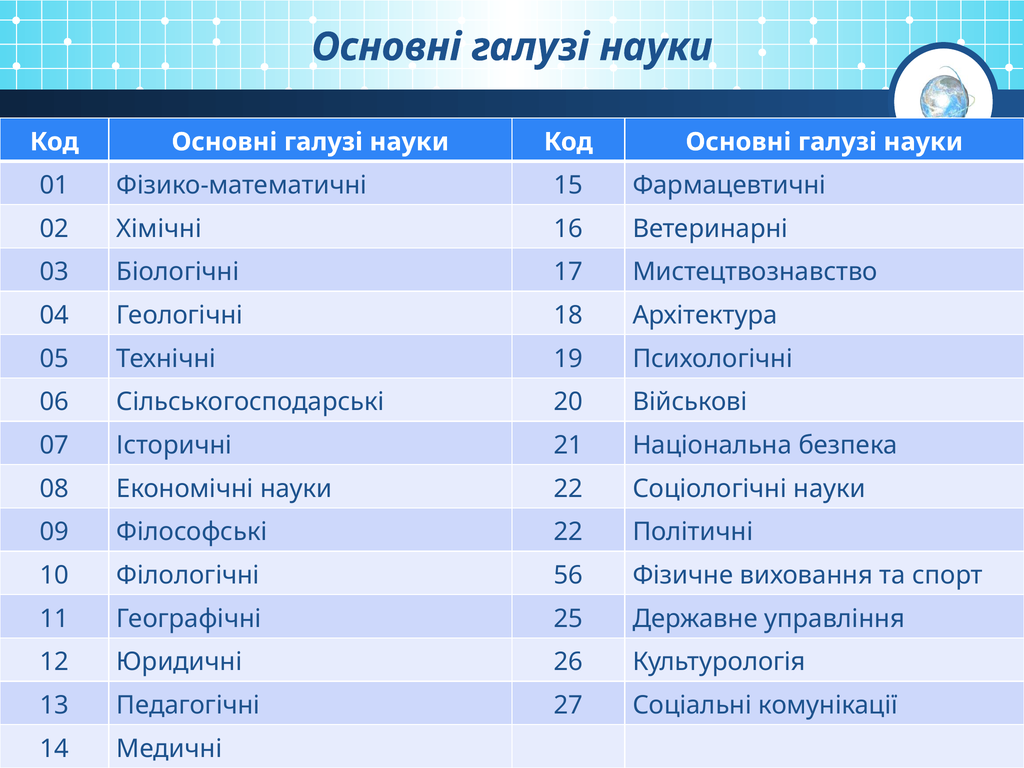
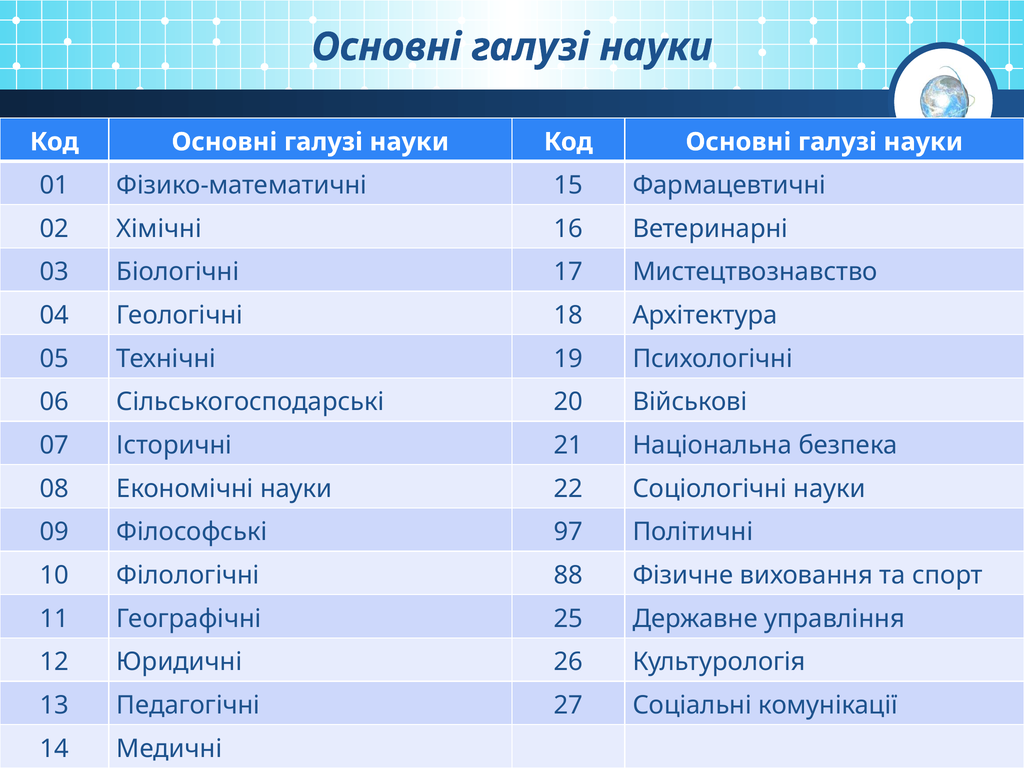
Філософські 22: 22 -> 97
56: 56 -> 88
